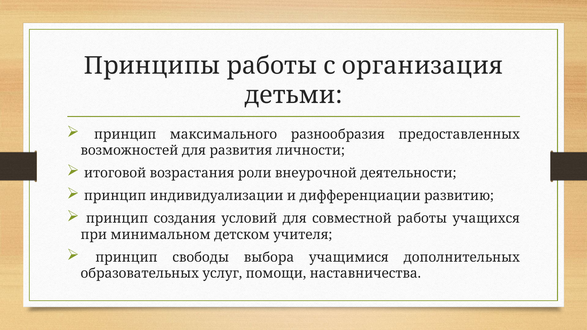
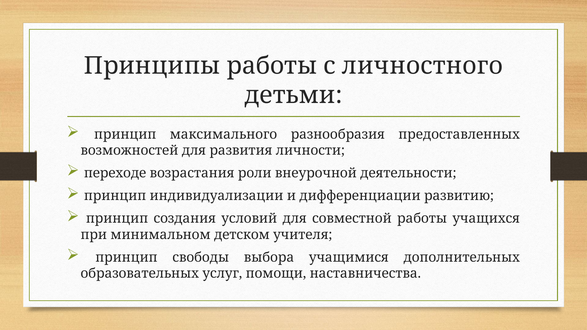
организация: организация -> личностного
итоговой: итоговой -> переходе
